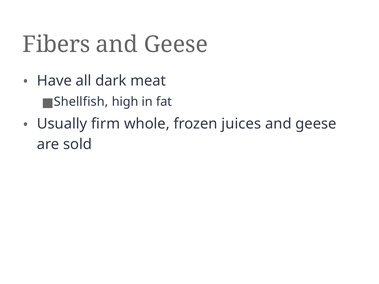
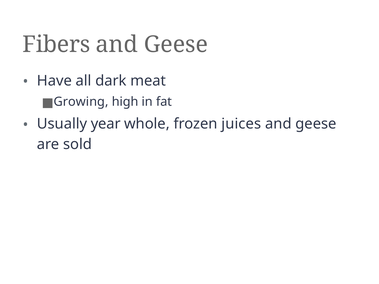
Shellfish: Shellfish -> Growing
firm: firm -> year
